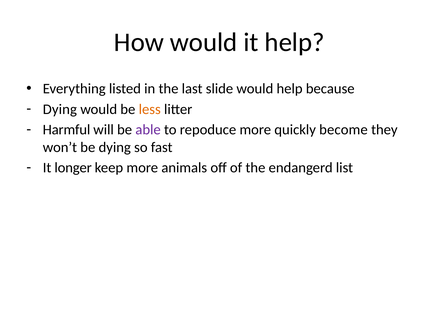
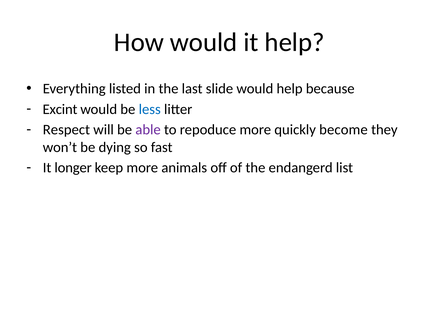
Dying at (60, 109): Dying -> Excint
less colour: orange -> blue
Harmful: Harmful -> Respect
